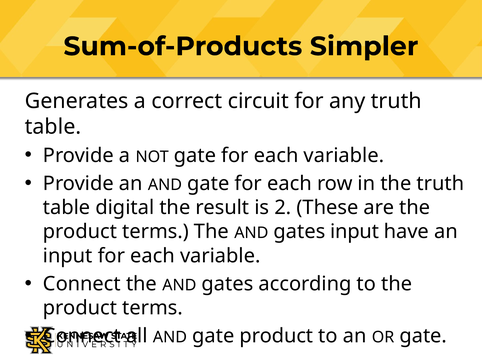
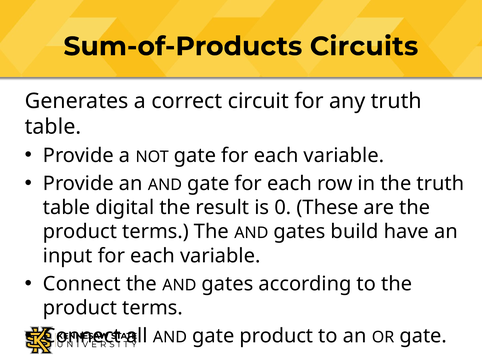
Simpler: Simpler -> Circuits
2: 2 -> 0
gates input: input -> build
